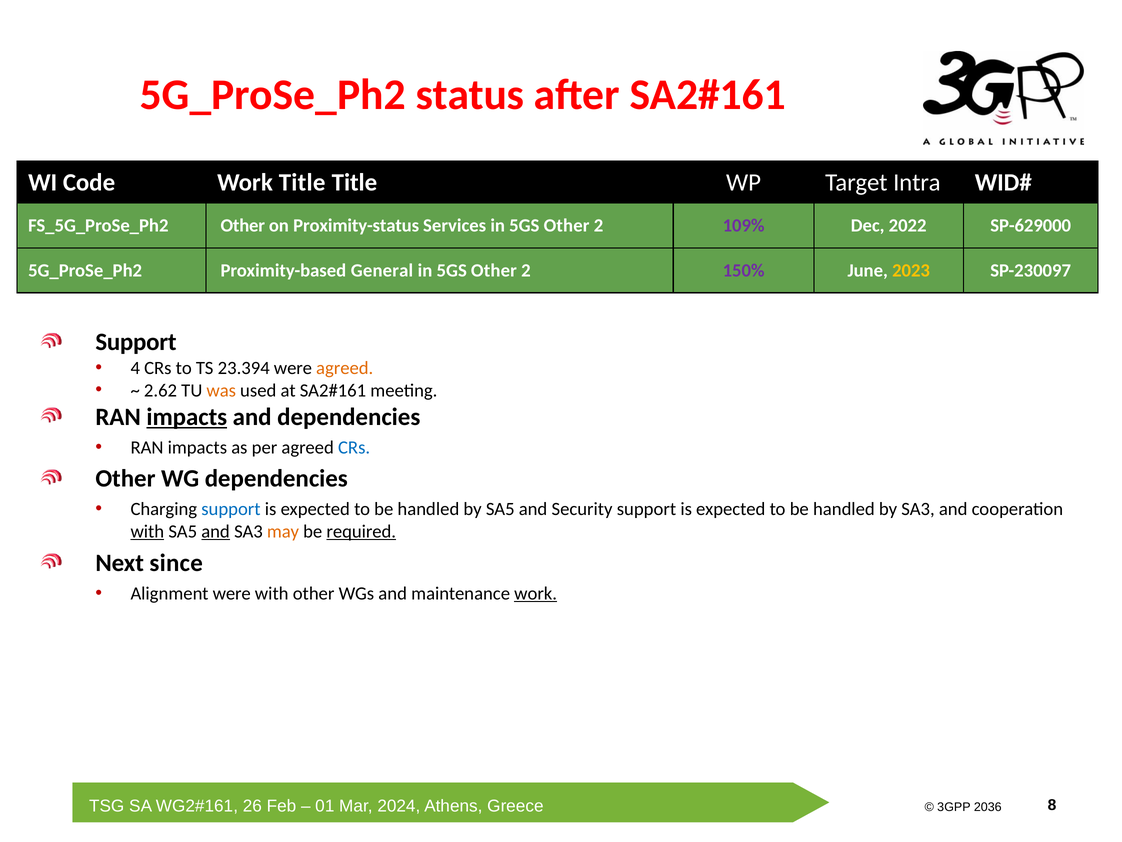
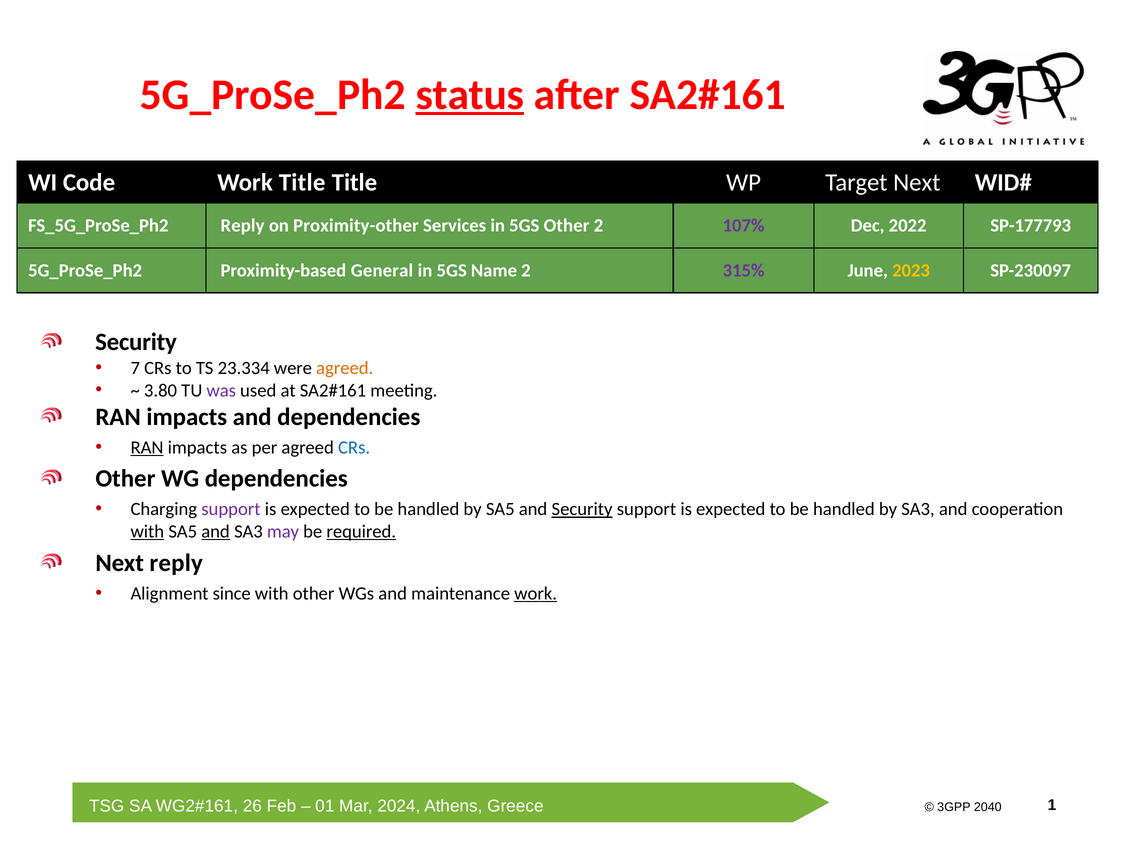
status underline: none -> present
Target Intra: Intra -> Next
Other at (243, 225): Other -> Reply
Proximity-status: Proximity-status -> Proximity-other
109%: 109% -> 107%
SP-629000: SP-629000 -> SP-177793
Other at (494, 270): Other -> Name
150%: 150% -> 315%
Support at (136, 342): Support -> Security
4: 4 -> 7
23.394: 23.394 -> 23.334
2.62: 2.62 -> 3.80
was colour: orange -> purple
impacts at (187, 417) underline: present -> none
RAN at (147, 447) underline: none -> present
support at (231, 509) colour: blue -> purple
Security at (582, 509) underline: none -> present
may colour: orange -> purple
Next since: since -> reply
Alignment were: were -> since
8: 8 -> 1
2036: 2036 -> 2040
